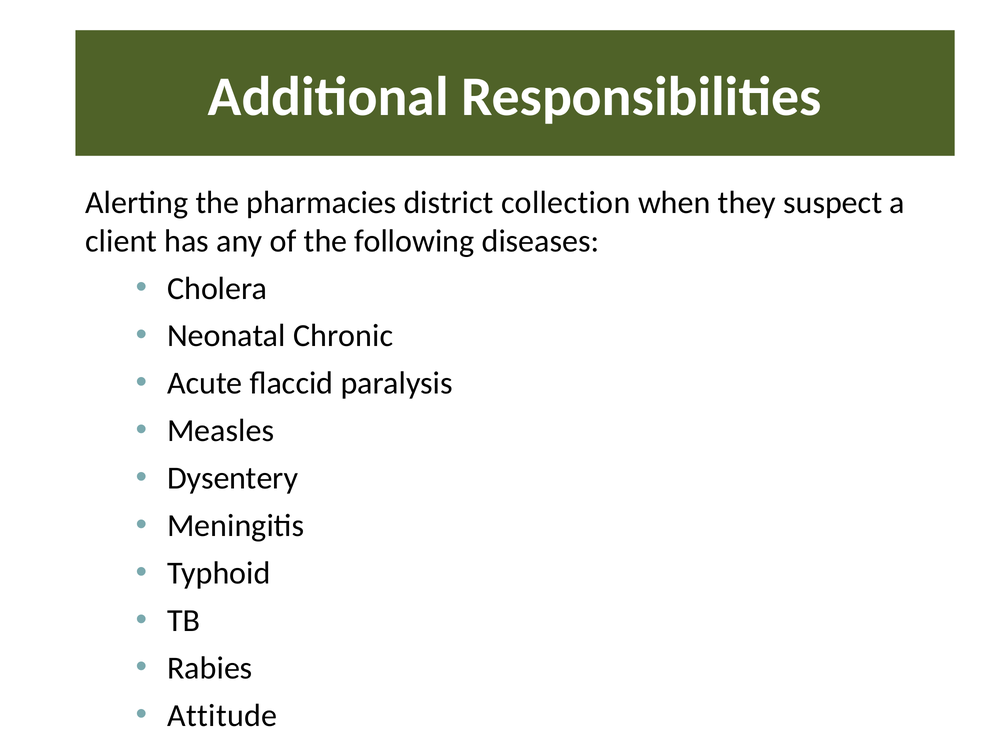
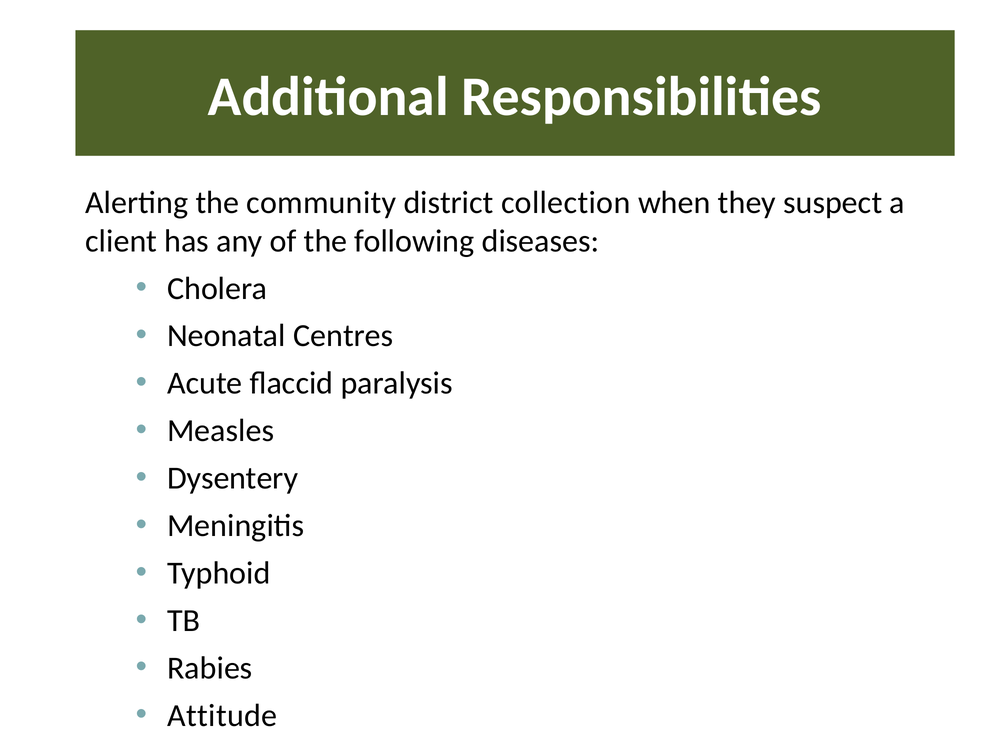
pharmacies: pharmacies -> community
Chronic: Chronic -> Centres
